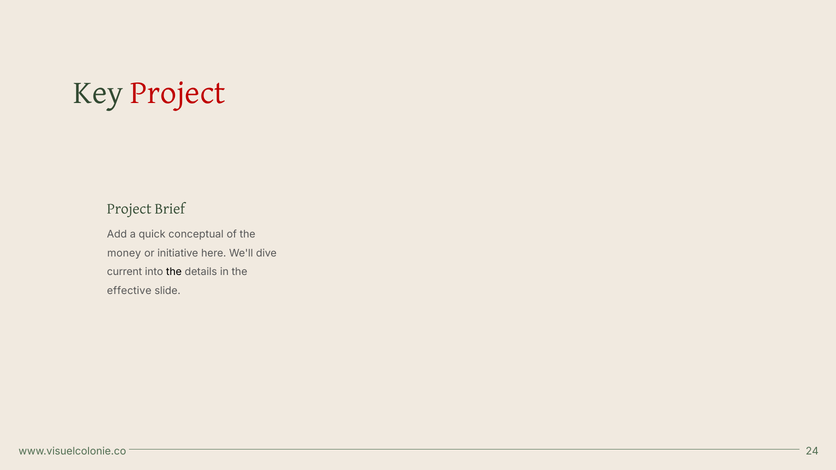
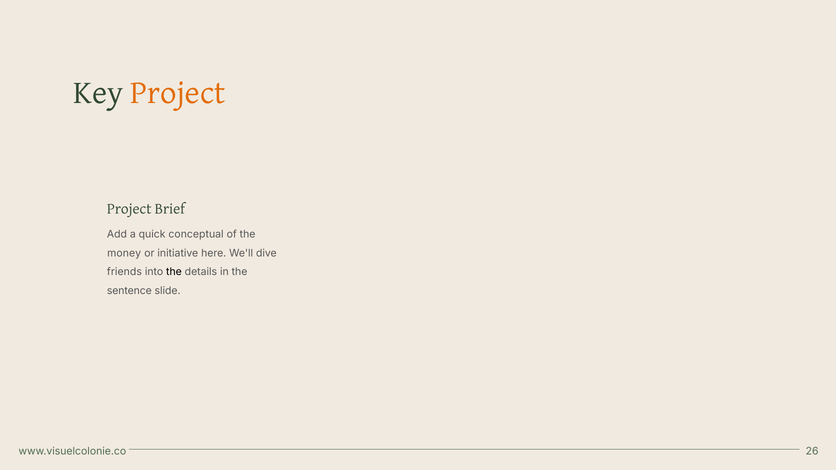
Project at (178, 92) colour: red -> orange
current: current -> friends
effective: effective -> sentence
24: 24 -> 26
